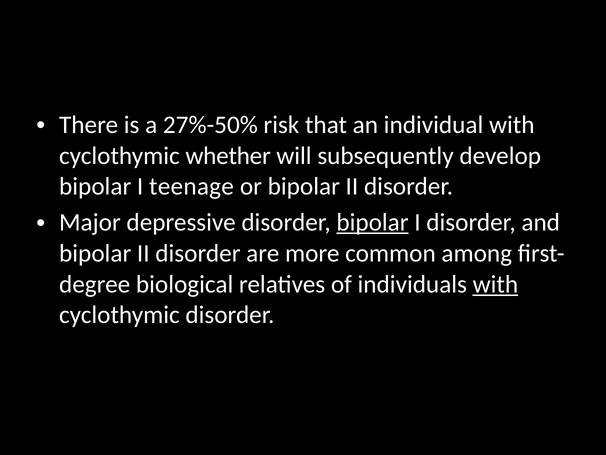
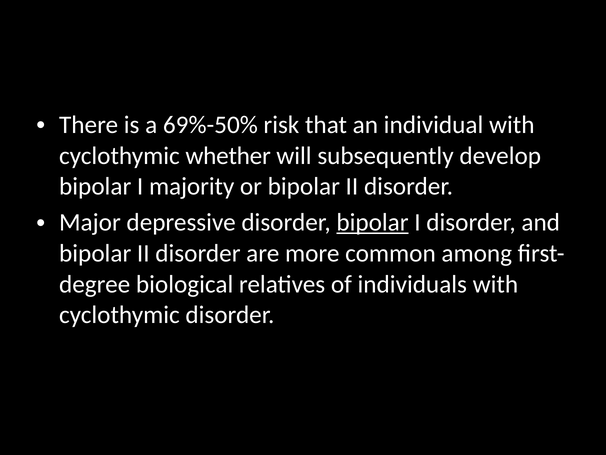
27%-50%: 27%-50% -> 69%-50%
teenage: teenage -> majority
with at (495, 284) underline: present -> none
